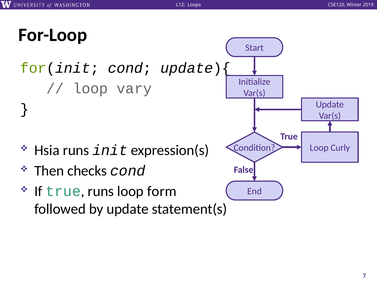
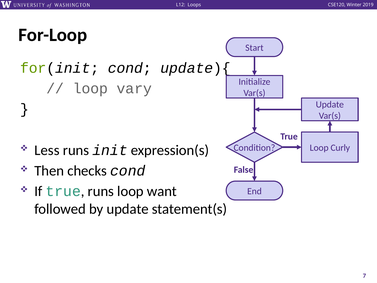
Hsia: Hsia -> Less
form: form -> want
